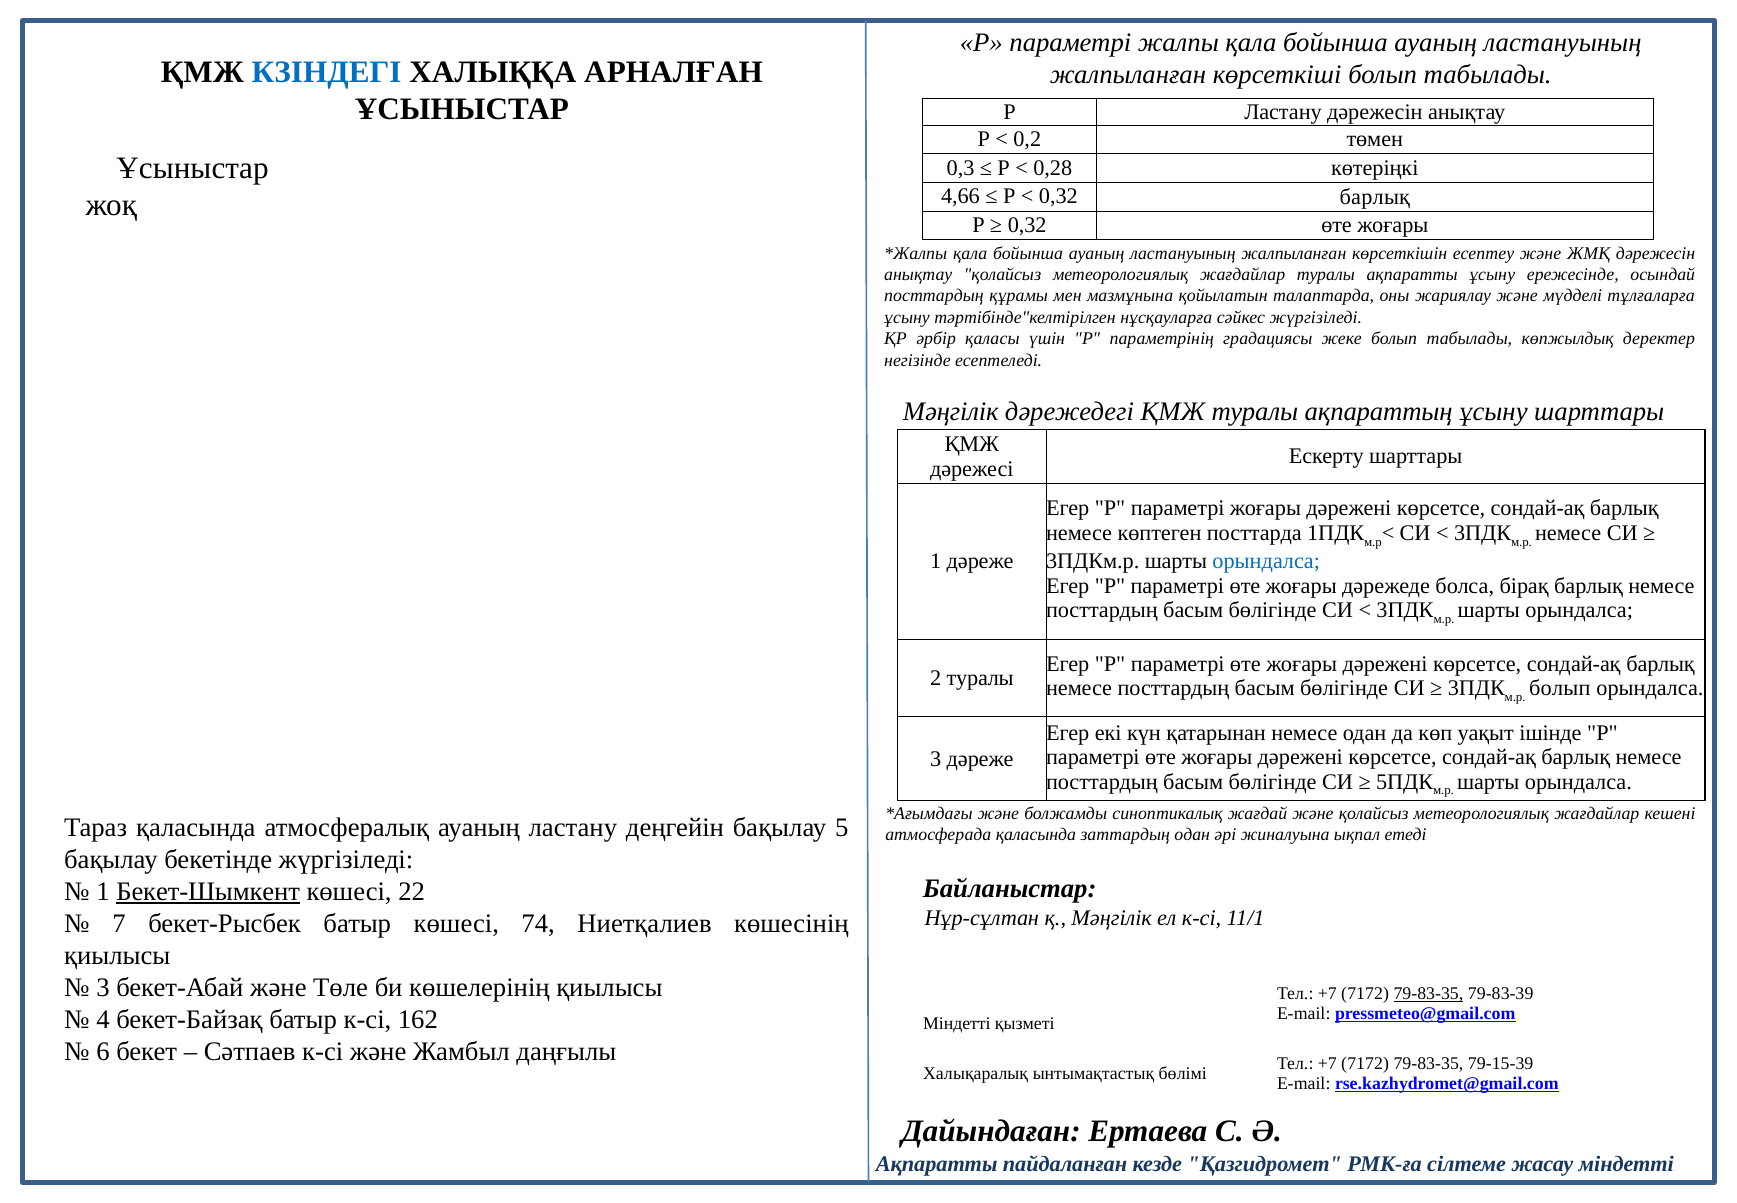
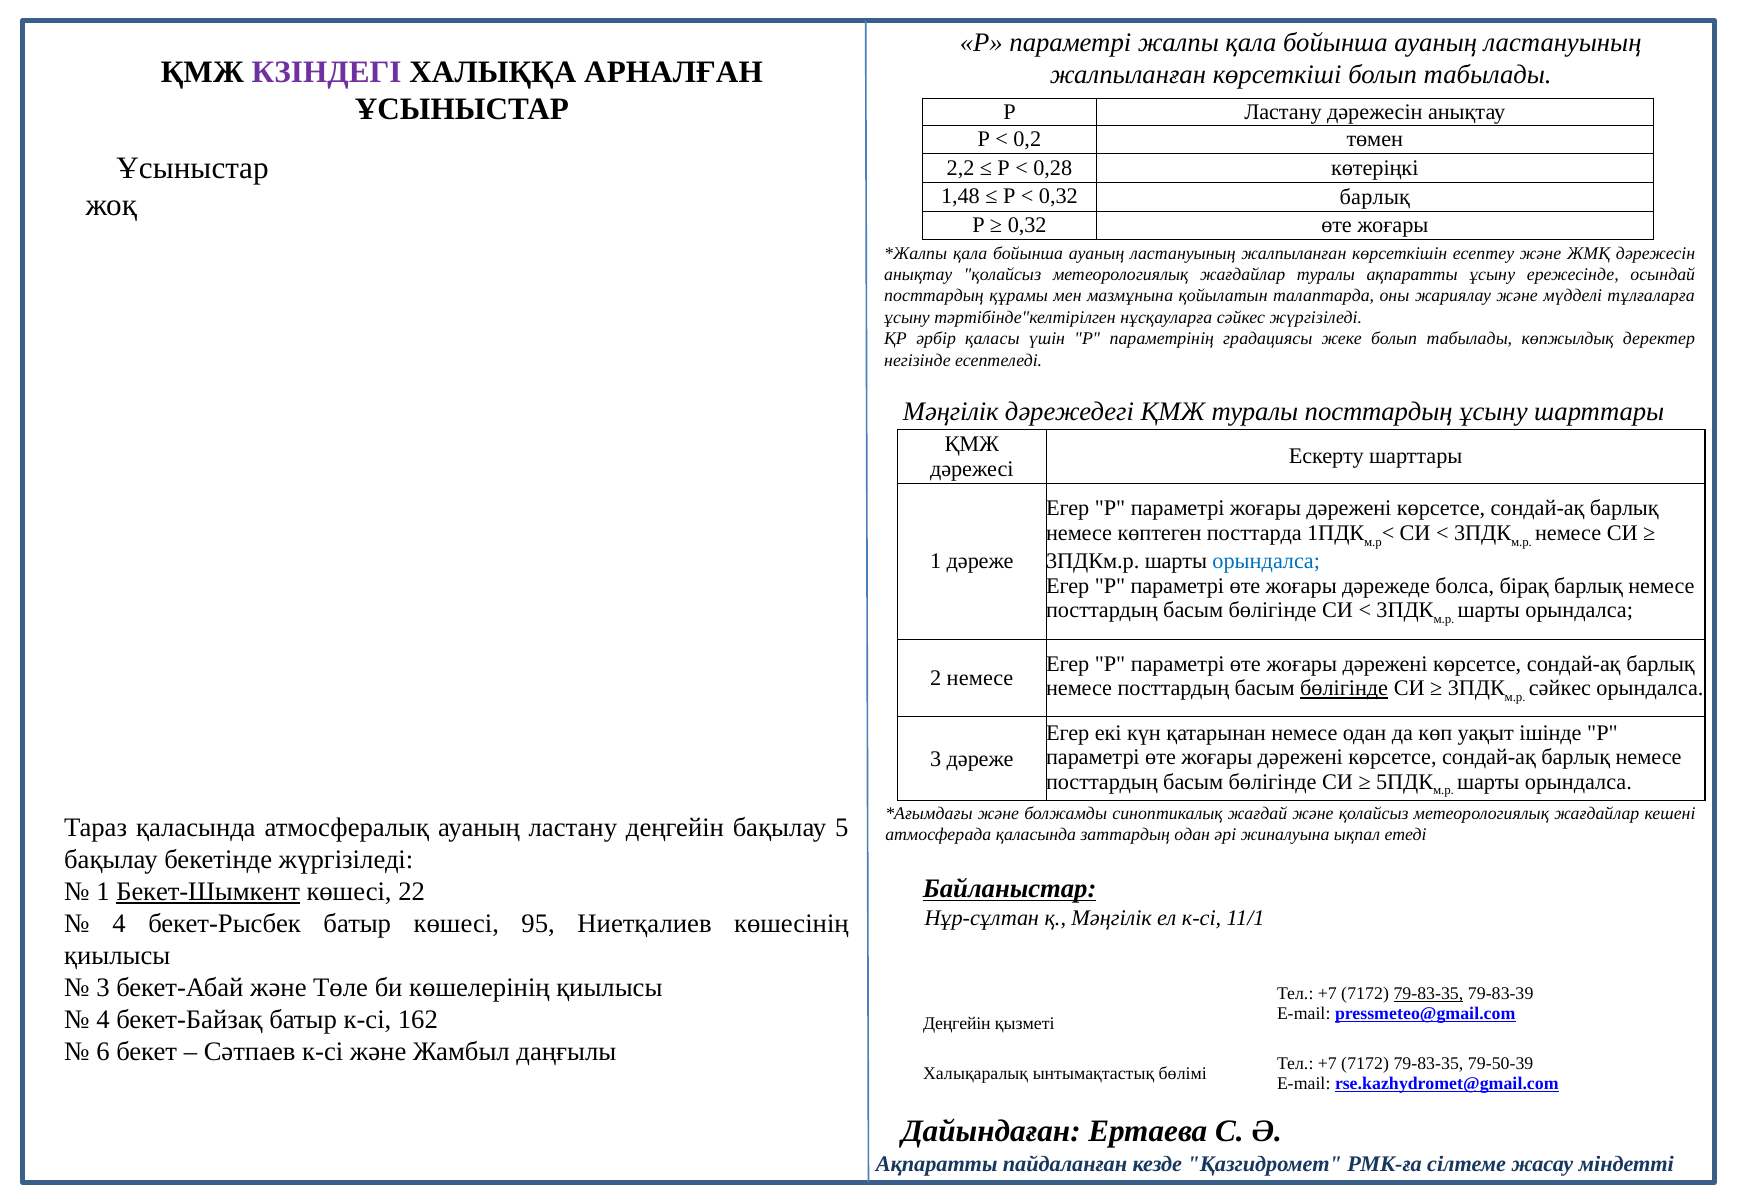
КЗІНДЕГІ colour: blue -> purple
0,3: 0,3 -> 2,2
4,66: 4,66 -> 1,48
туралы ақпараттың: ақпараттың -> посттардың
2 туралы: туралы -> немесе
бөлігінде at (1344, 688) underline: none -> present
болып at (1560, 688): болып -> сәйкес
Байланыстар underline: none -> present
7 at (119, 923): 7 -> 4
74: 74 -> 95
Міндетті at (957, 1023): Міндетті -> Деңгейін
79-15-39: 79-15-39 -> 79-50-39
